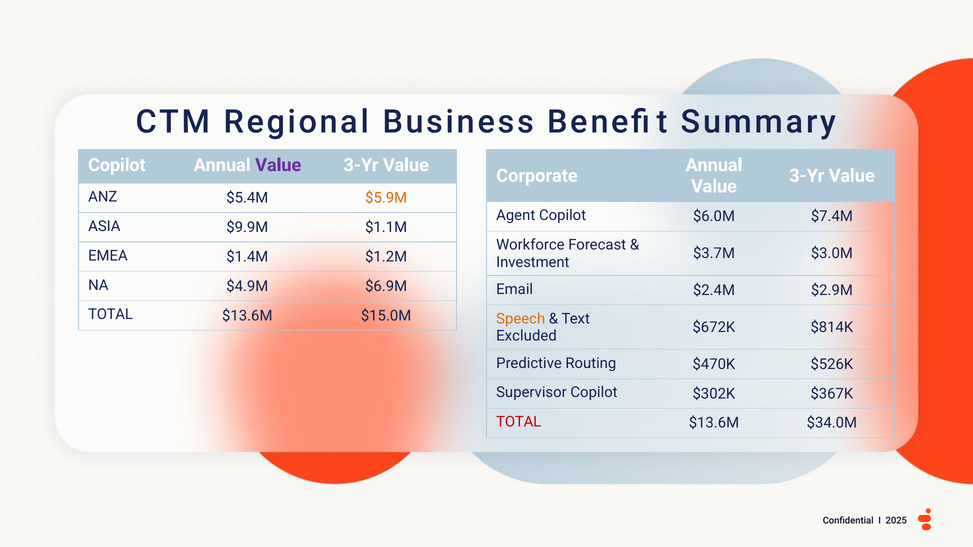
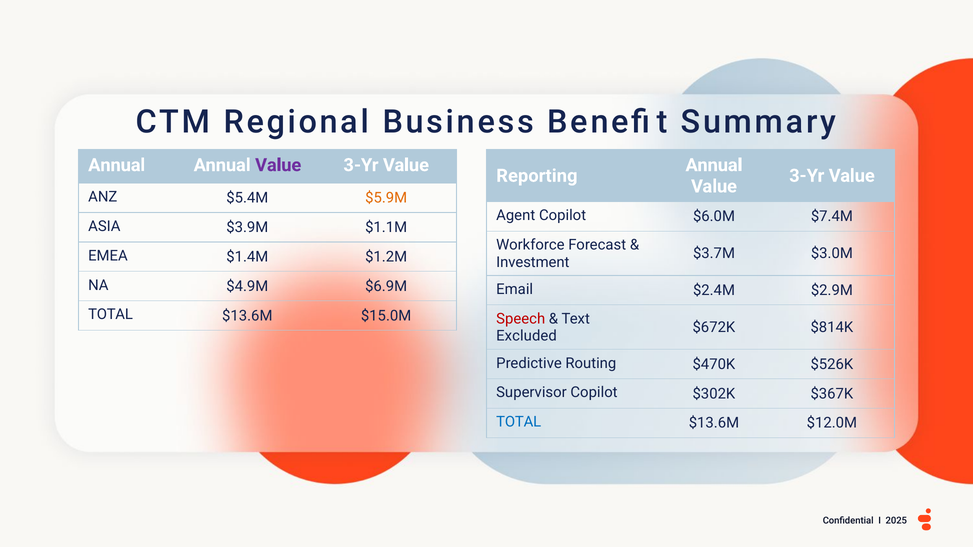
Copilot at (117, 165): Copilot -> Annual
Corporate: Corporate -> Reporting
$9.9M: $9.9M -> $3.9M
Speech colour: orange -> red
TOTAL at (519, 422) colour: red -> blue
$34.0M: $34.0M -> $12.0M
